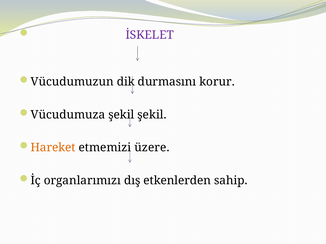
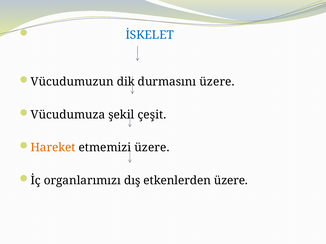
İSKELET colour: purple -> blue
durmasını korur: korur -> üzere
şekil şekil: şekil -> çeşit
etkenlerden sahip: sahip -> üzere
